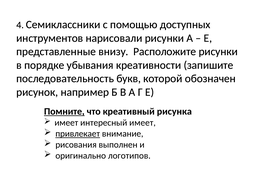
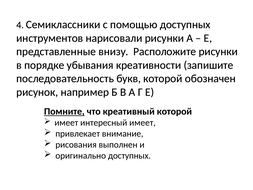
креативный рисунка: рисунка -> которой
привлекает underline: present -> none
оригинально логотипов: логотипов -> доступных
